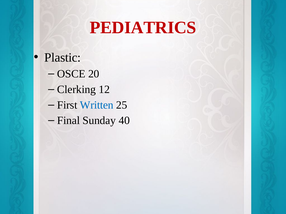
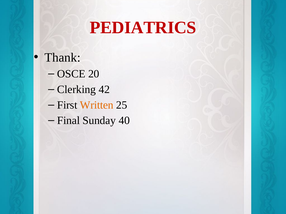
Plastic: Plastic -> Thank
12: 12 -> 42
Written colour: blue -> orange
